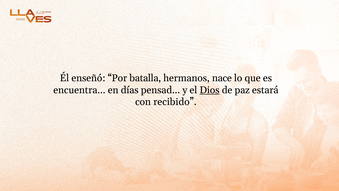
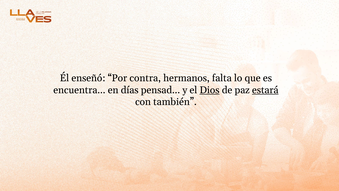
batalla: batalla -> contra
nace: nace -> falta
estará underline: none -> present
recibido: recibido -> también
